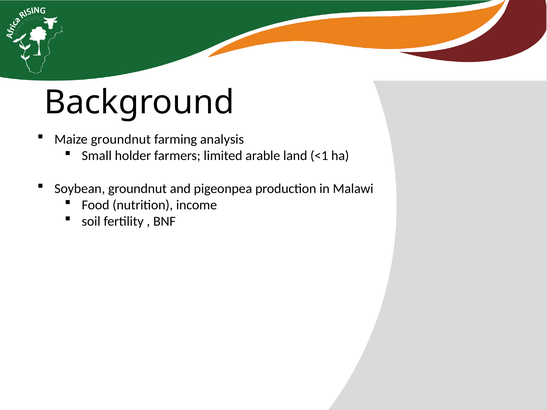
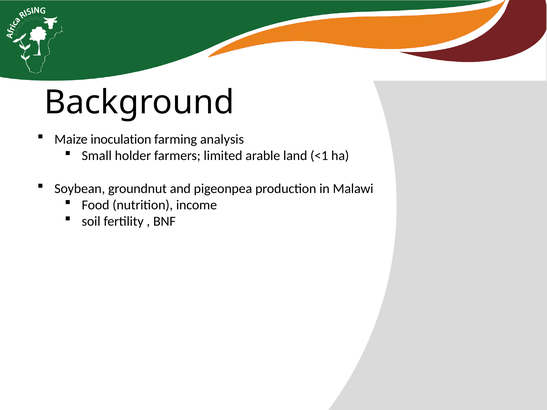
Maize groundnut: groundnut -> inoculation
